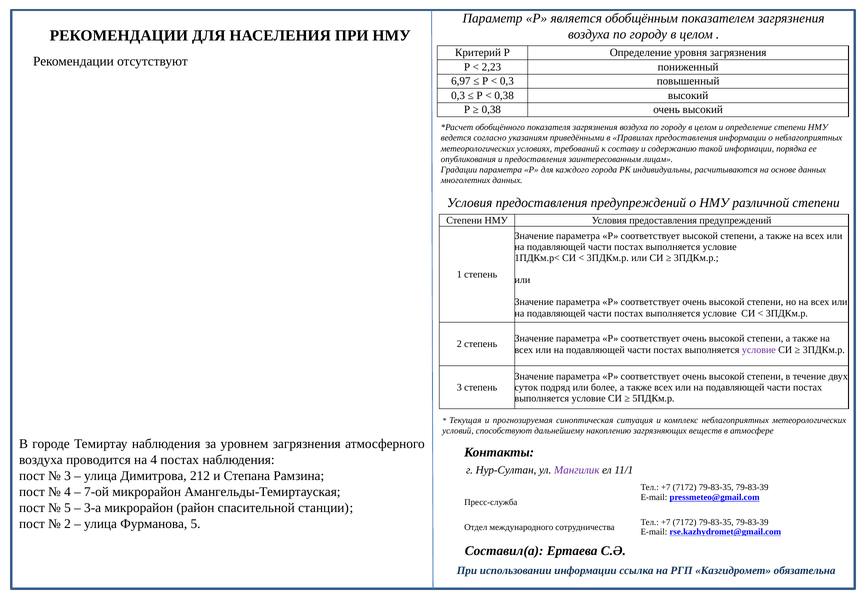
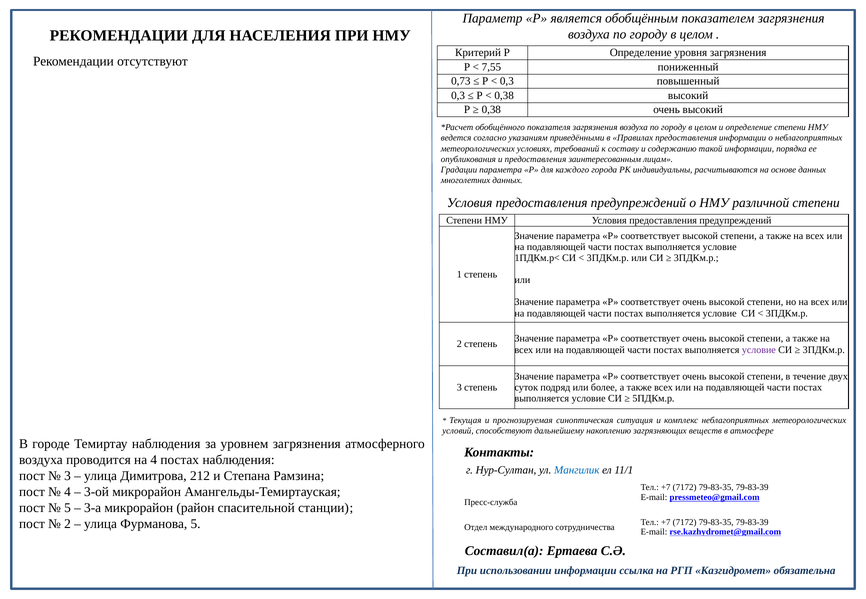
2,23: 2,23 -> 7,55
6,97: 6,97 -> 0,73
Мангилик colour: purple -> blue
7-ой: 7-ой -> 3-ой
